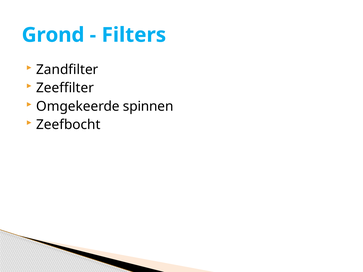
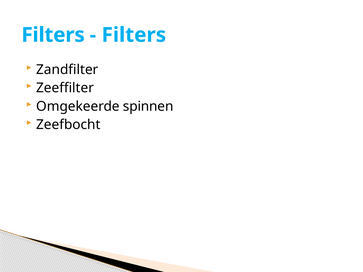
Grond at (53, 35): Grond -> Filters
